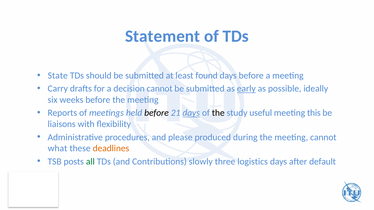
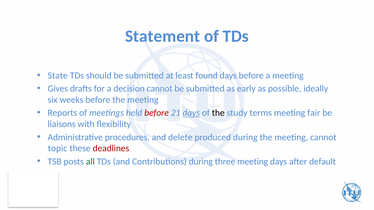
Carry: Carry -> Gives
early underline: present -> none
before at (157, 113) colour: black -> red
useful: useful -> terms
this: this -> fair
please: please -> delete
what: what -> topic
deadlines colour: orange -> red
Contributions slowly: slowly -> during
three logistics: logistics -> meeting
